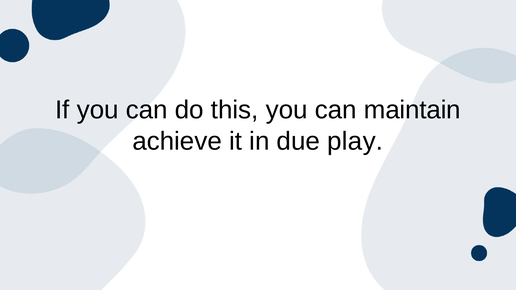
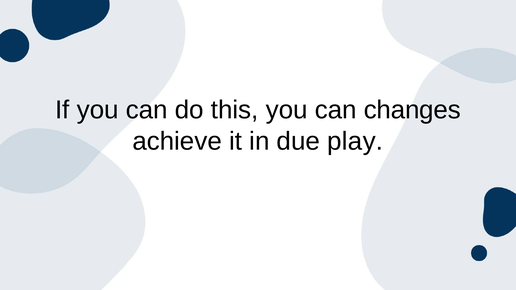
maintain: maintain -> changes
